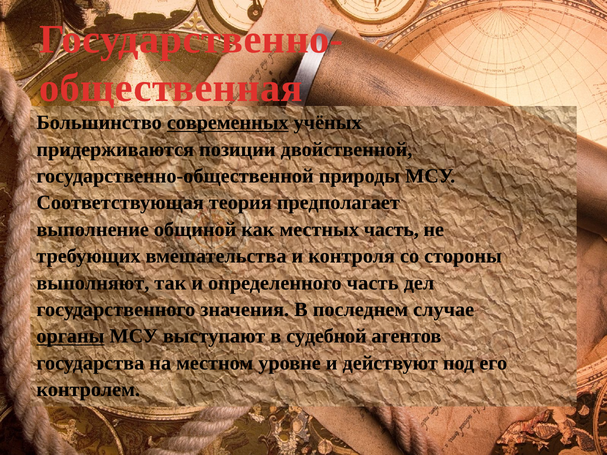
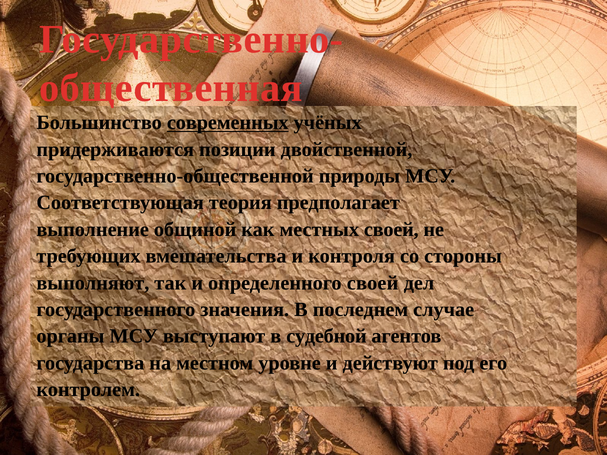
местных часть: часть -> своей
определенного часть: часть -> своей
органы underline: present -> none
